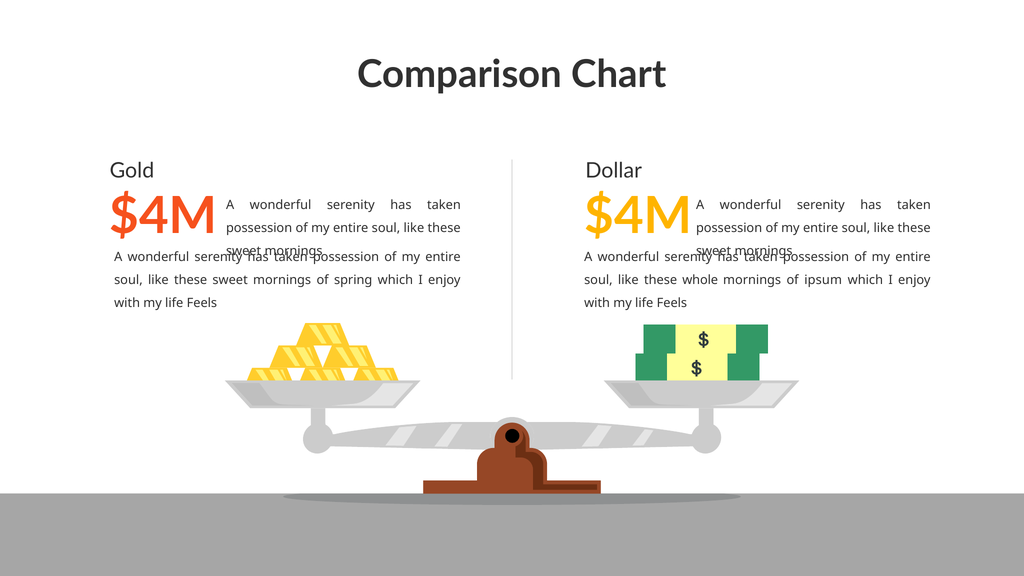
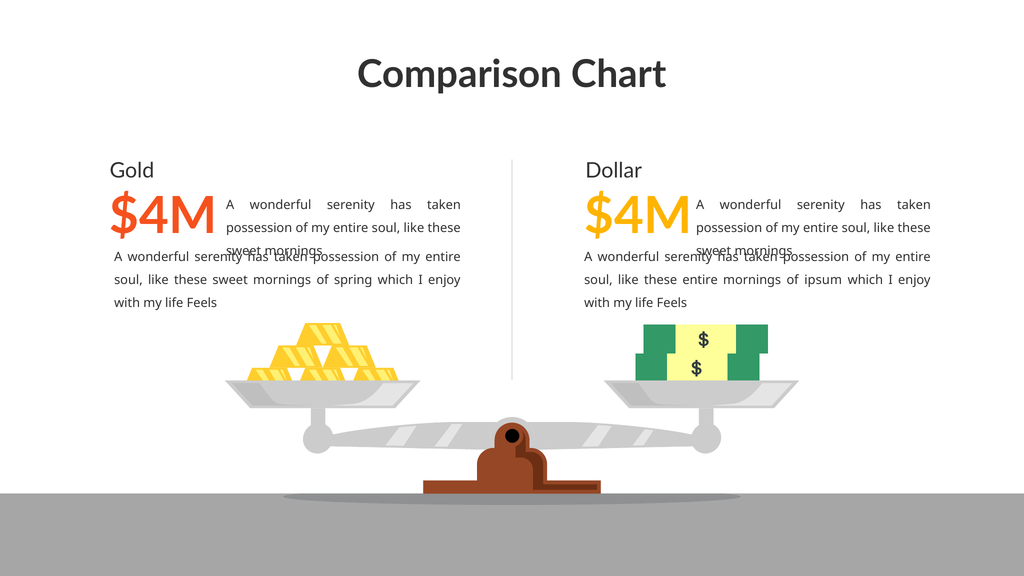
these whole: whole -> entire
